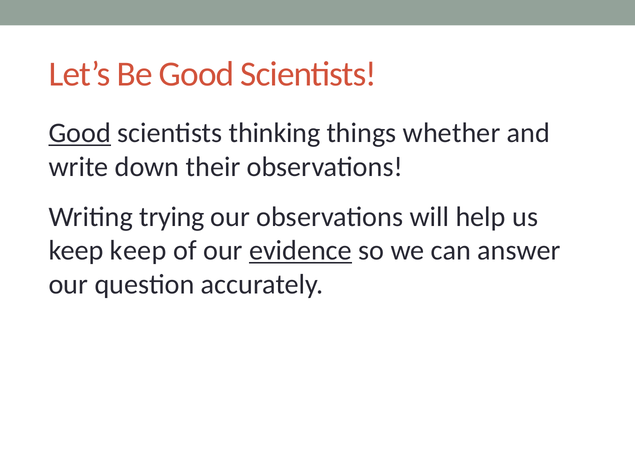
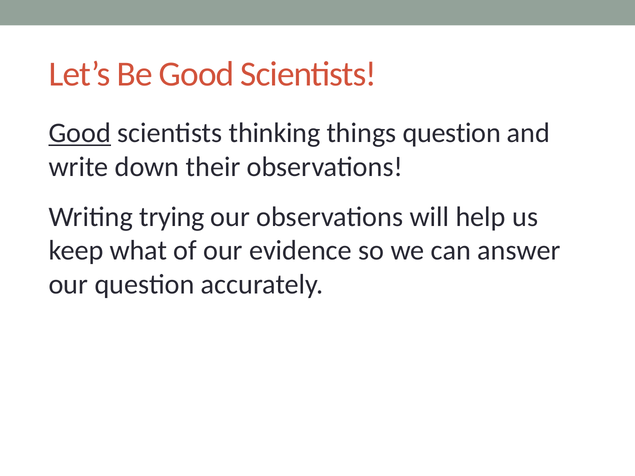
things whether: whether -> question
keep keep: keep -> what
evidence underline: present -> none
